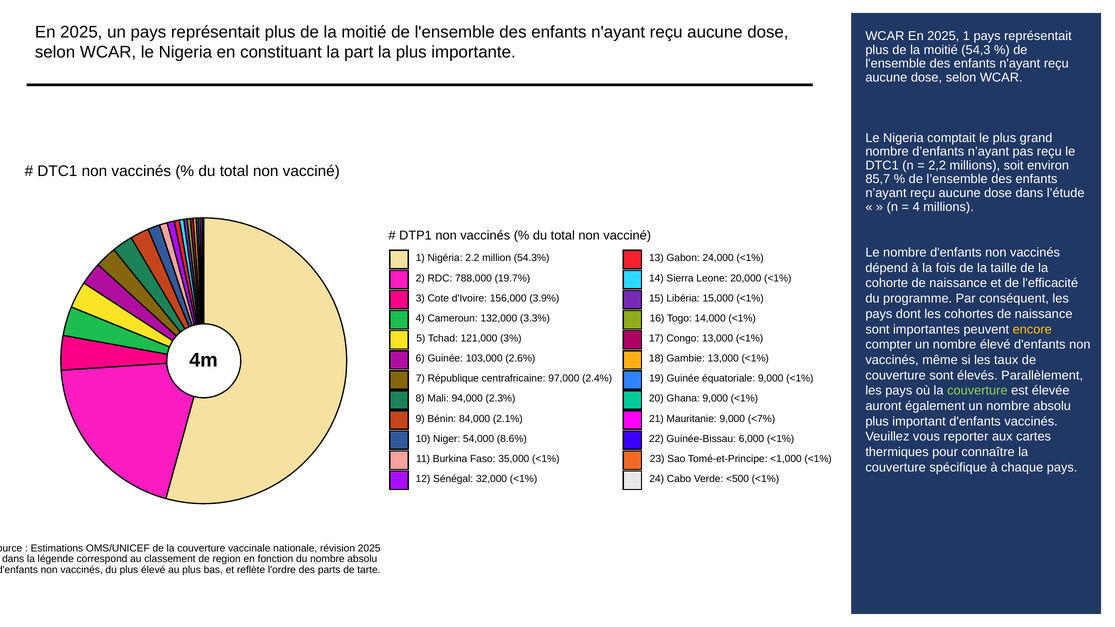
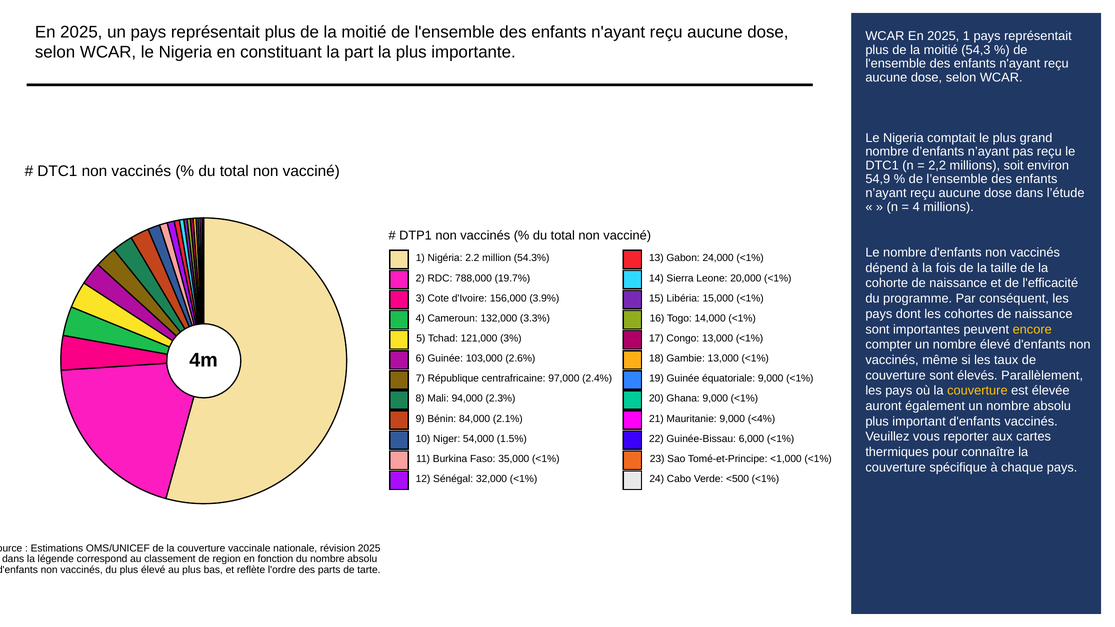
85,7: 85,7 -> 54,9
couverture at (977, 391) colour: light green -> yellow
<7%: <7% -> <4%
8.6%: 8.6% -> 1.5%
